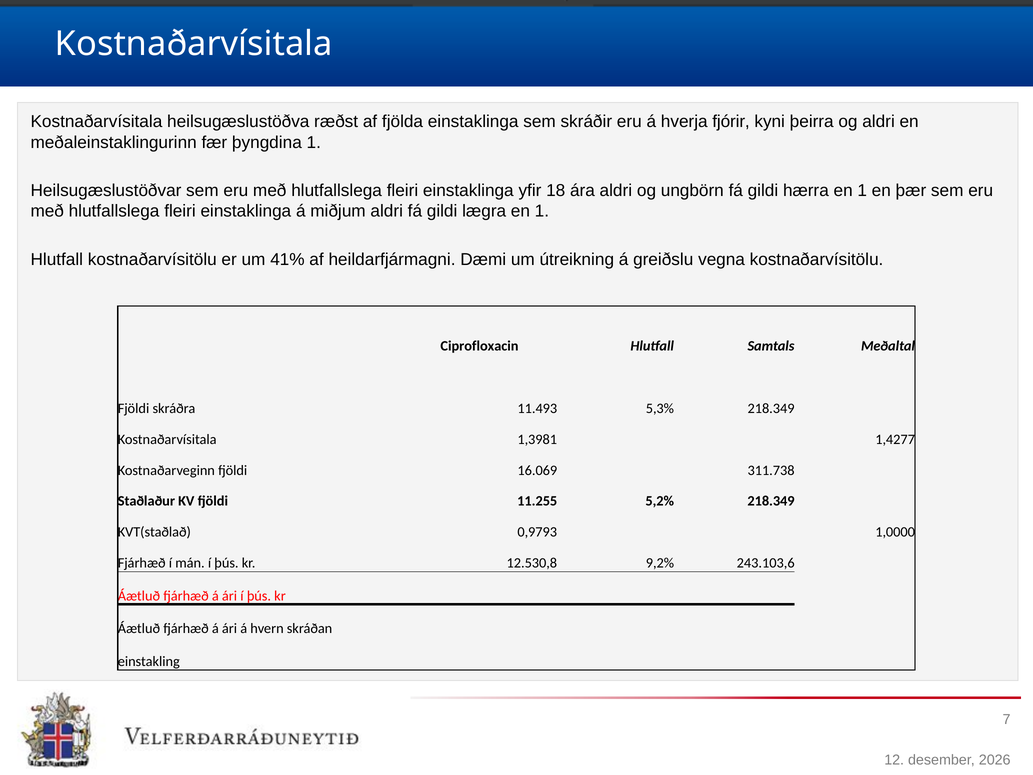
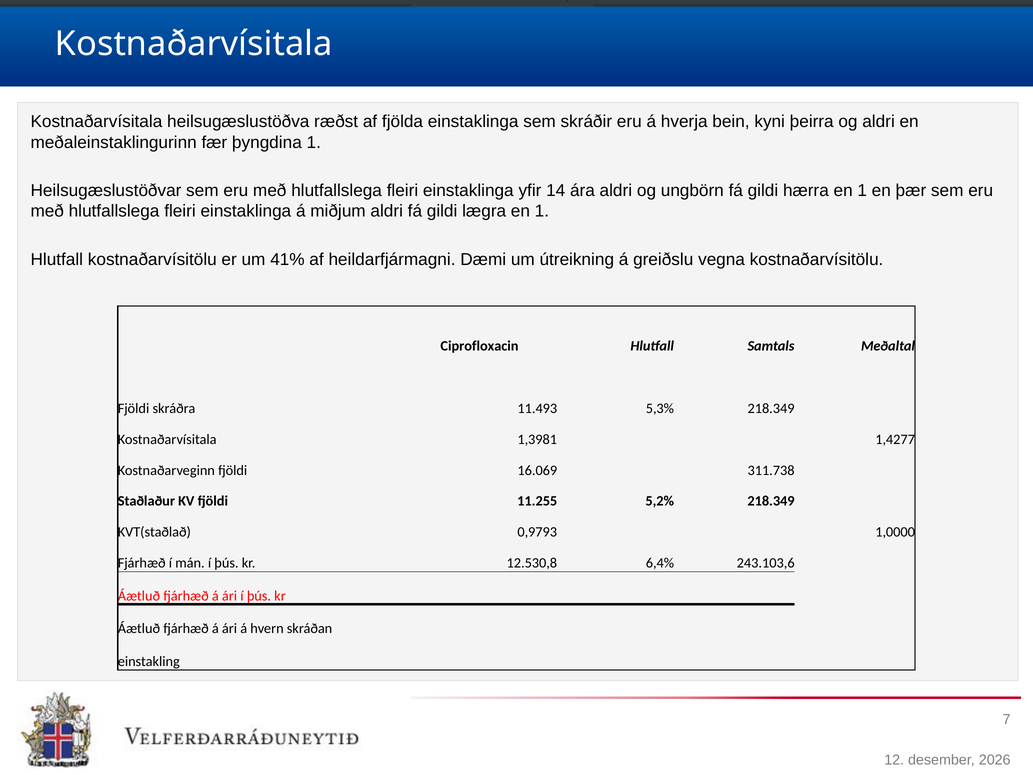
fjórir: fjórir -> bein
18: 18 -> 14
9,2%: 9,2% -> 6,4%
